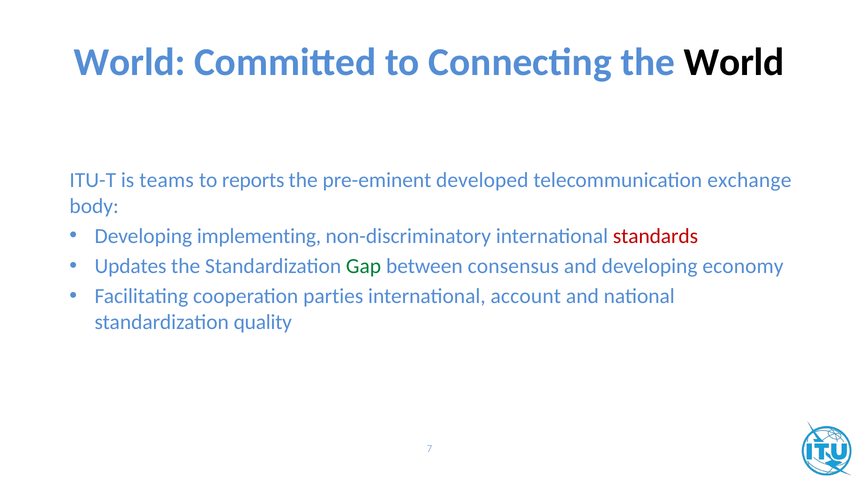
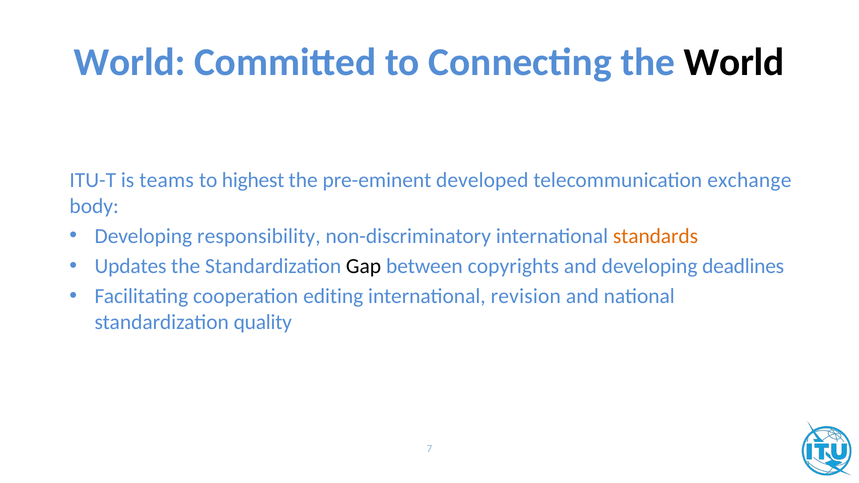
reports: reports -> highest
implementing: implementing -> responsibility
standards colour: red -> orange
Gap colour: green -> black
consensus: consensus -> copyrights
economy: economy -> deadlines
parties: parties -> editing
account: account -> revision
